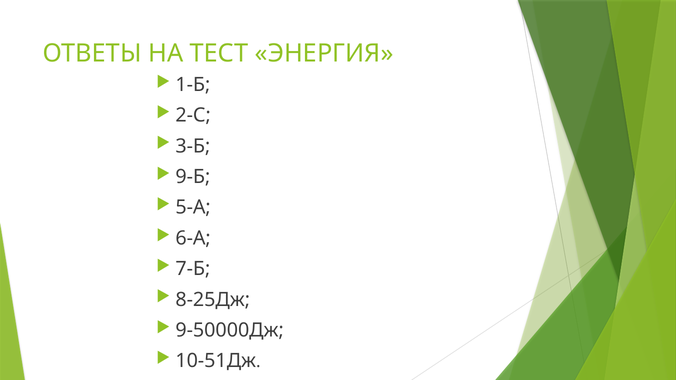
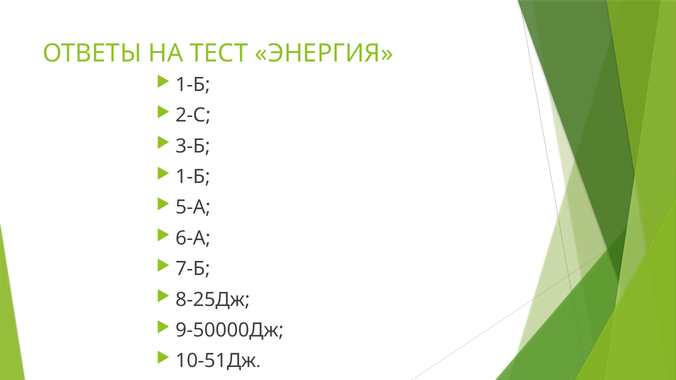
9-Б at (193, 177): 9-Б -> 1-Б
